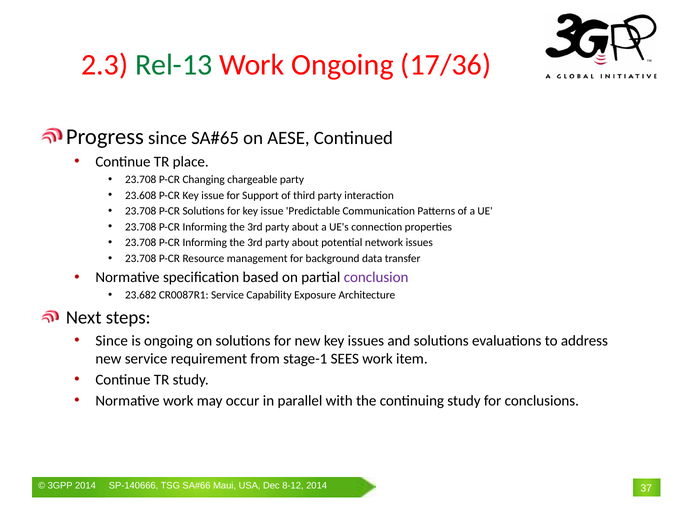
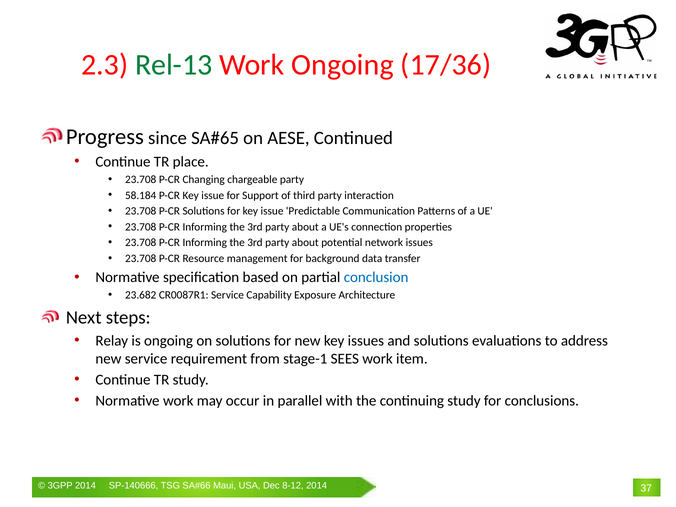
23.608: 23.608 -> 58.184
conclusion colour: purple -> blue
Since at (112, 341): Since -> Relay
